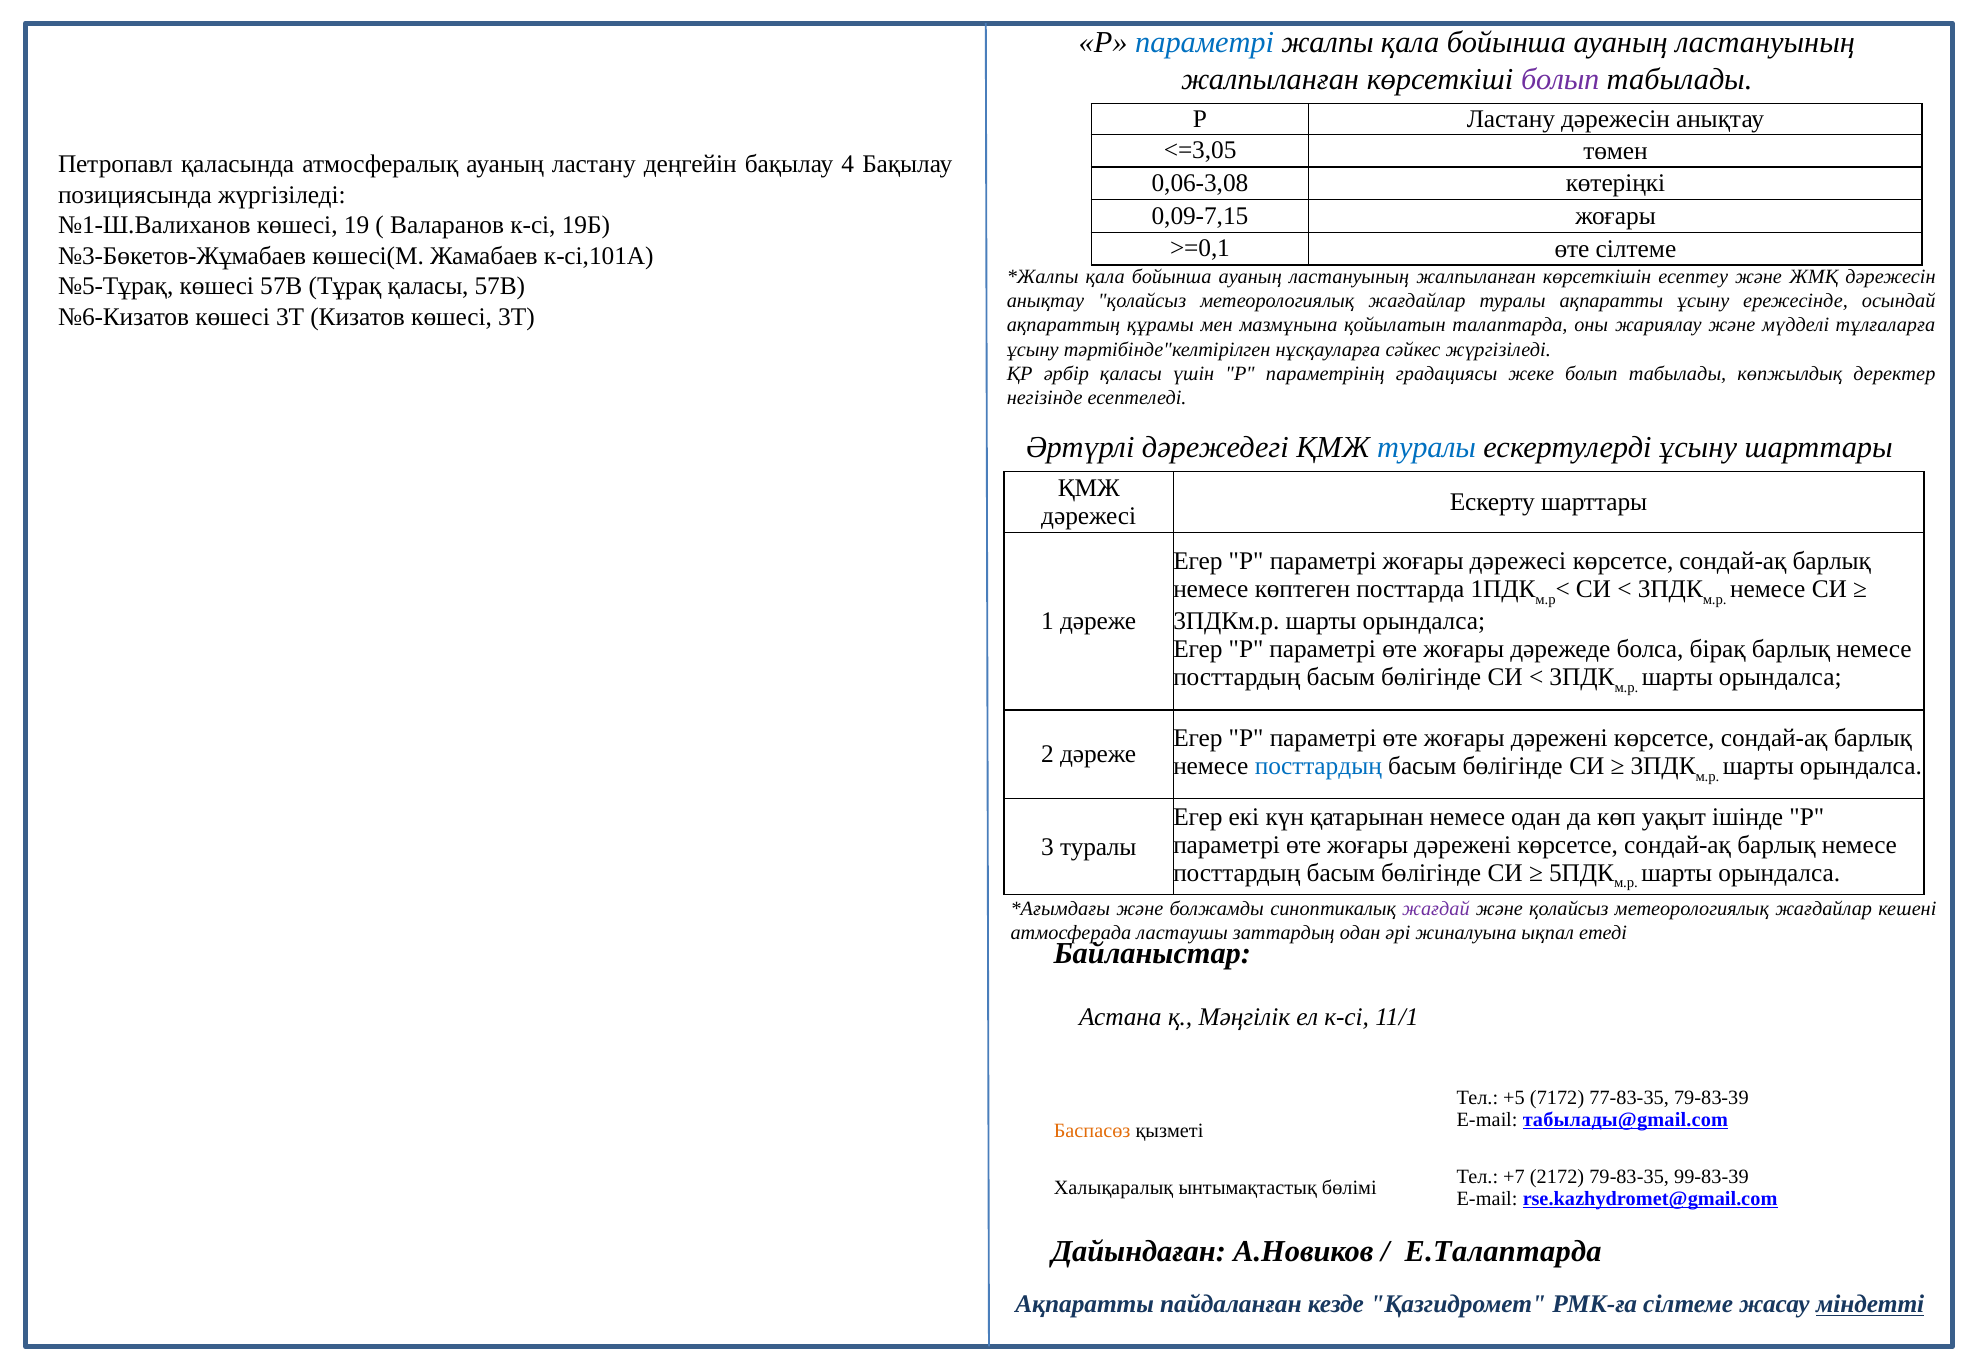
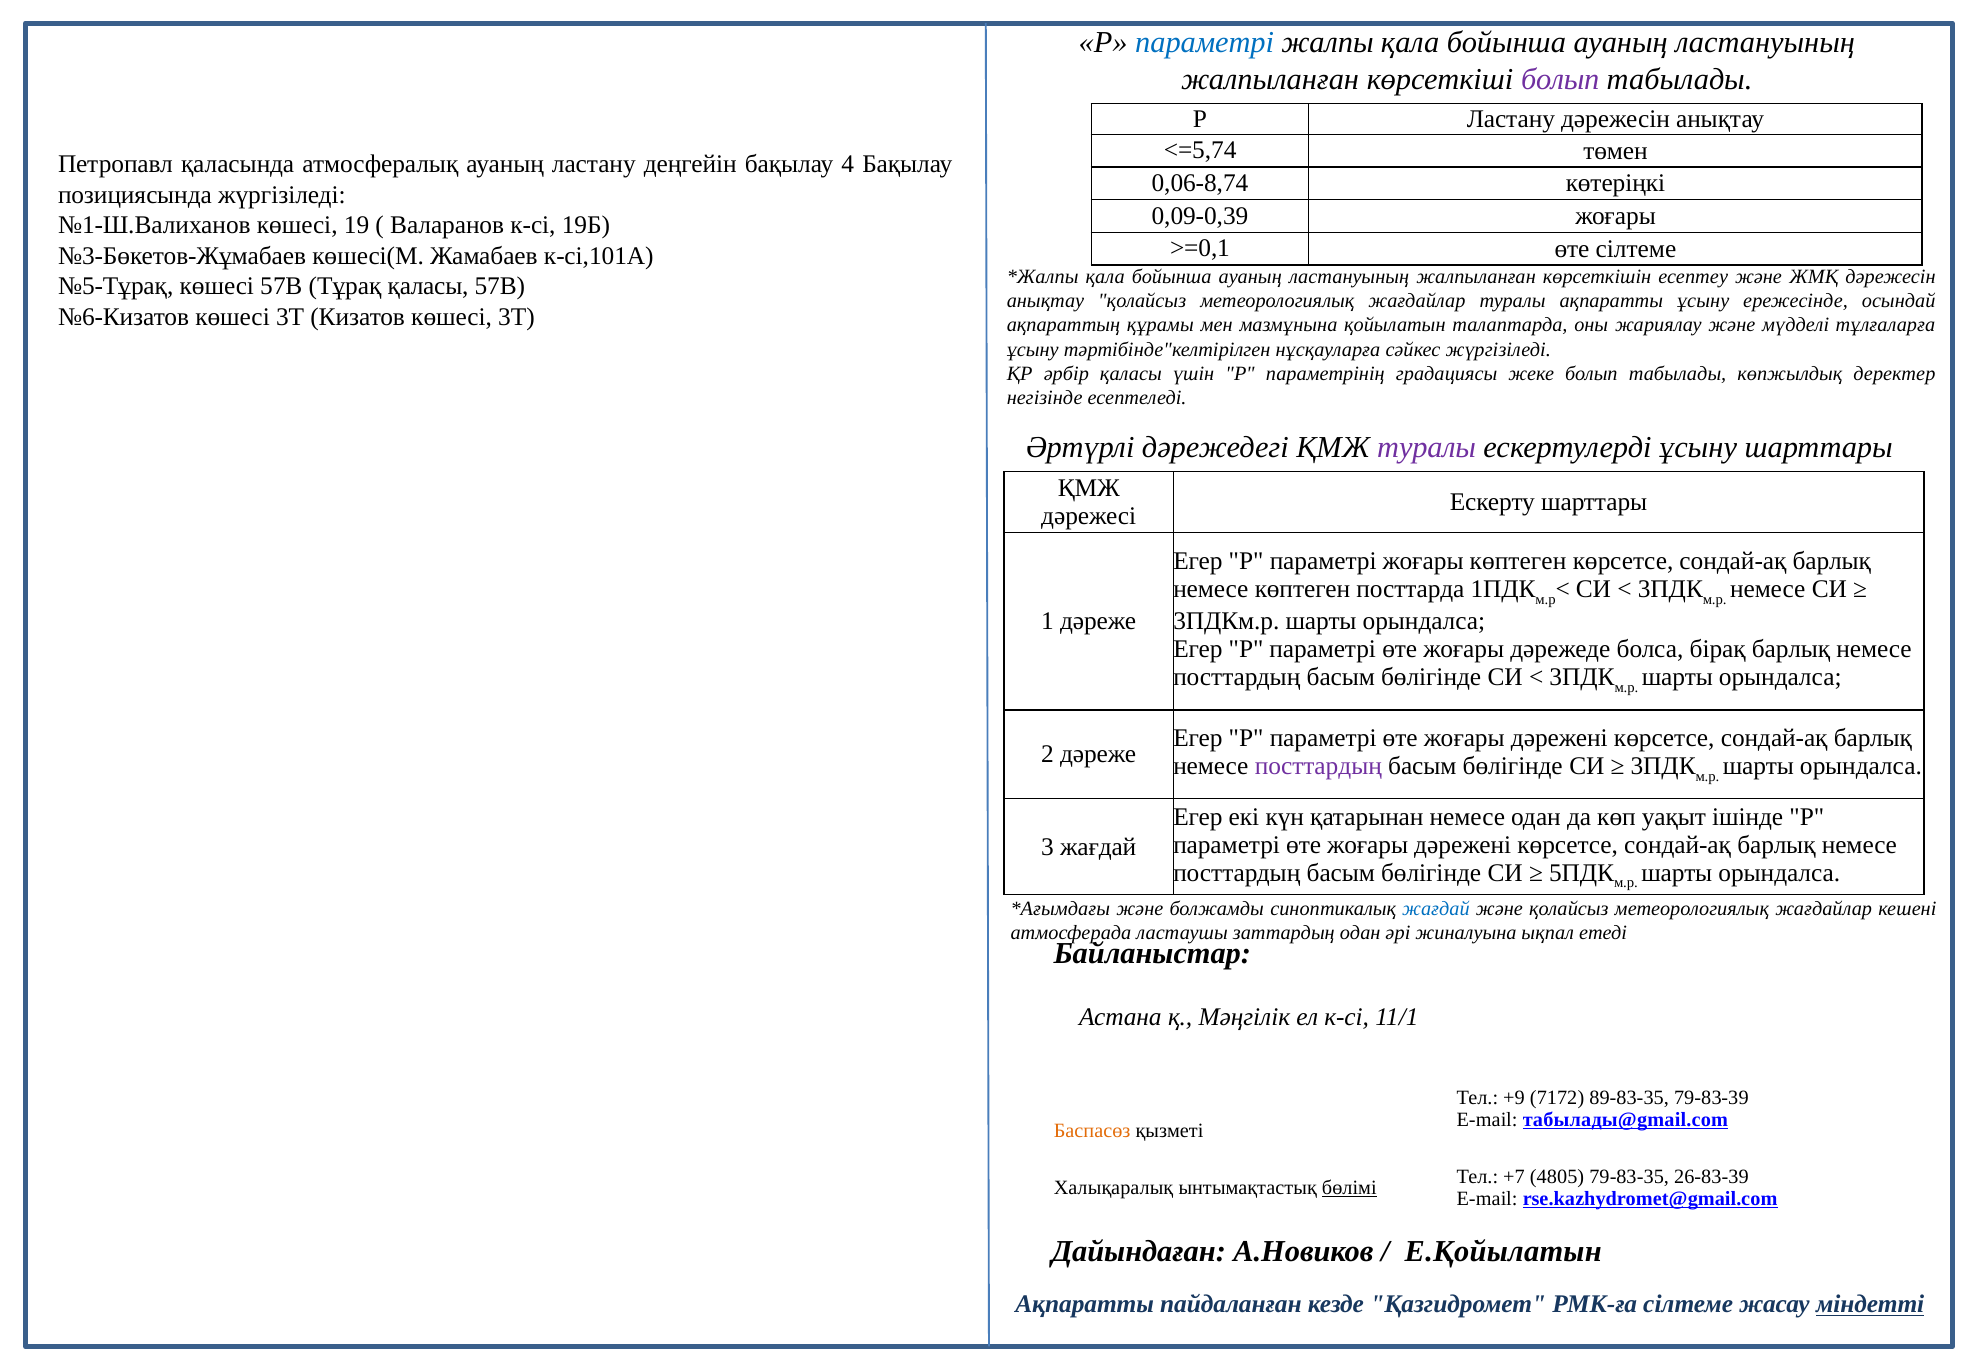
<=3,05: <=3,05 -> <=5,74
0,06-3,08: 0,06-3,08 -> 0,06-8,74
0,09-7,15: 0,09-7,15 -> 0,09-0,39
туралы at (1427, 448) colour: blue -> purple
жоғары дәрежесі: дәрежесі -> көптеген
посттардың at (1318, 766) colour: blue -> purple
3 туралы: туралы -> жағдай
жағдай at (1436, 908) colour: purple -> blue
+5: +5 -> +9
77-83-35: 77-83-35 -> 89-83-35
2172: 2172 -> 4805
99-83-39: 99-83-39 -> 26-83-39
бөлімі underline: none -> present
Е.Талаптарда: Е.Талаптарда -> Е.Қойылатын
